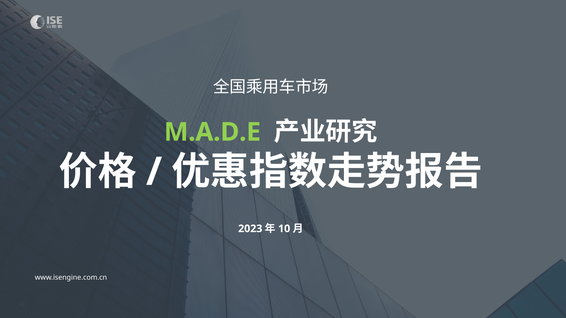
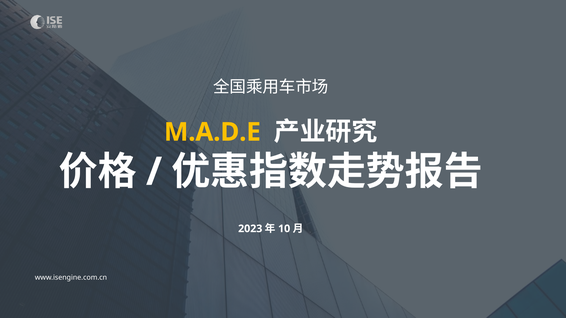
M.A.D.E colour: light green -> yellow
